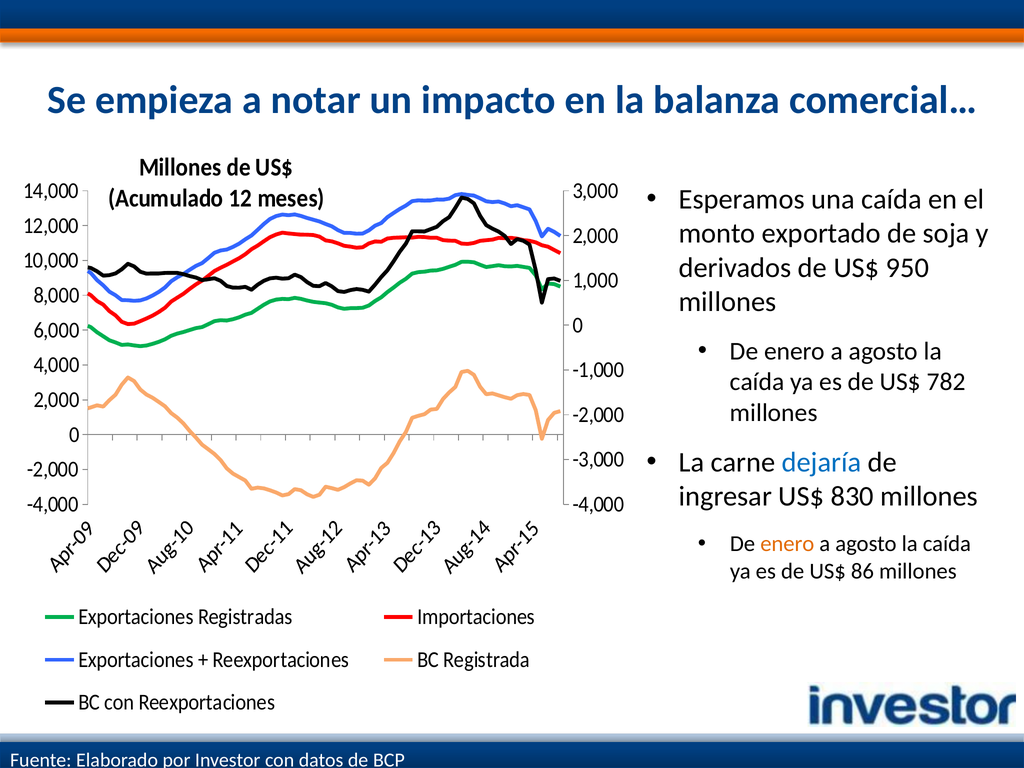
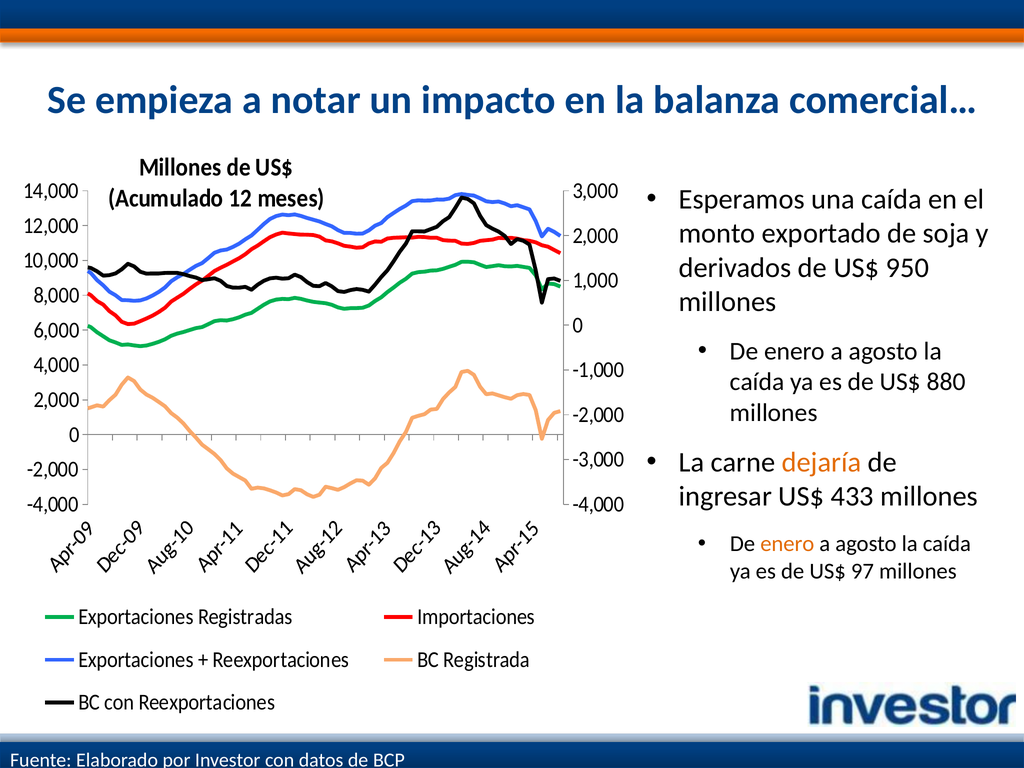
782: 782 -> 880
dejaría colour: blue -> orange
830: 830 -> 433
86: 86 -> 97
